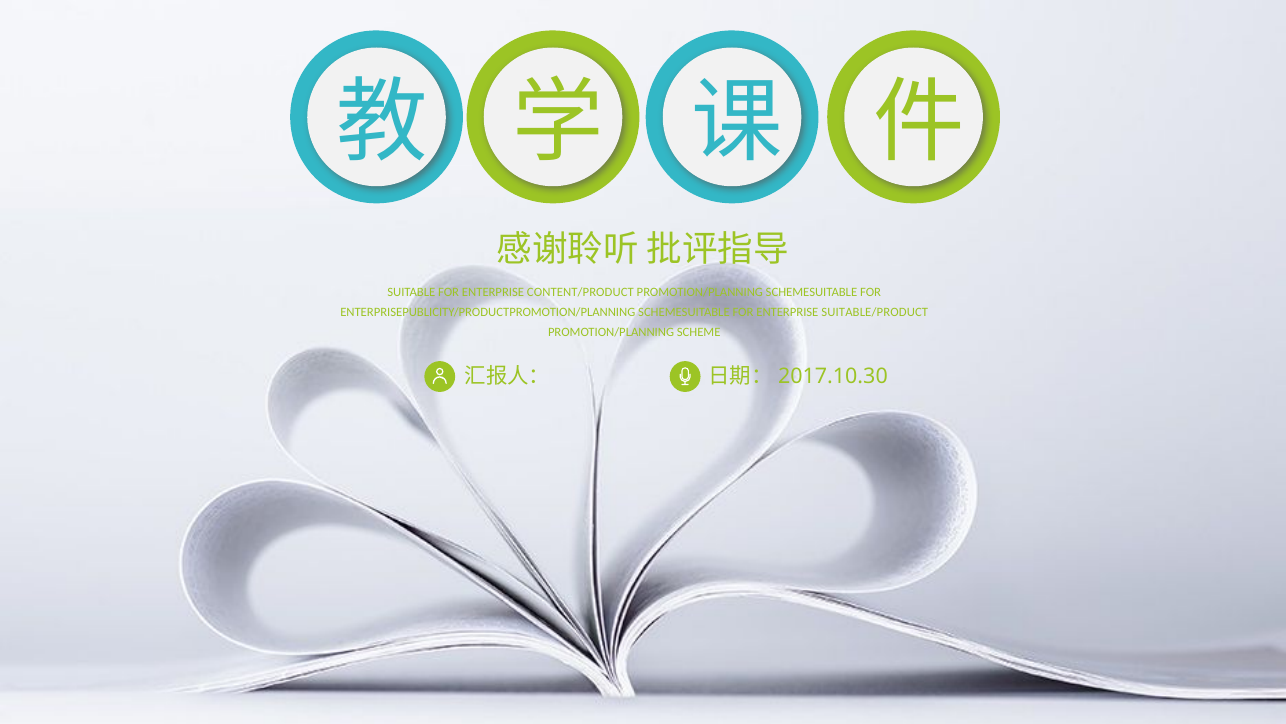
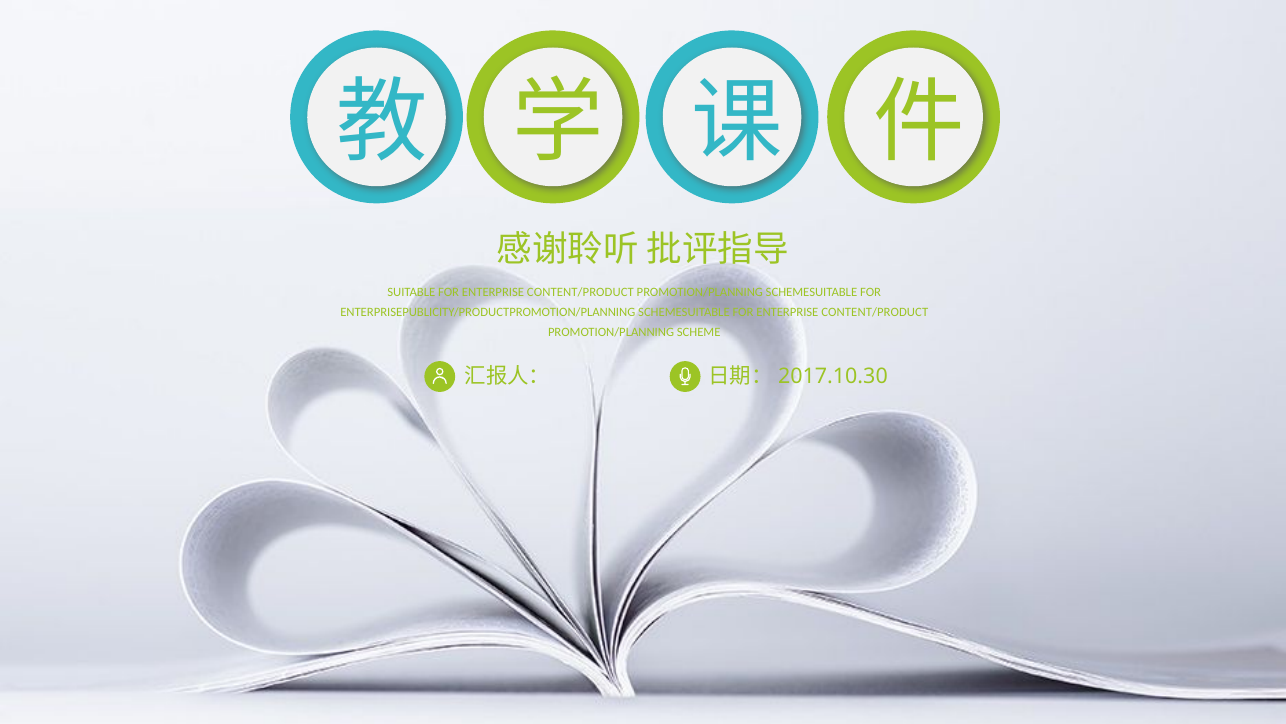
SCHEMESUITABLE FOR ENTERPRISE SUITABLE/PRODUCT: SUITABLE/PRODUCT -> CONTENT/PRODUCT
